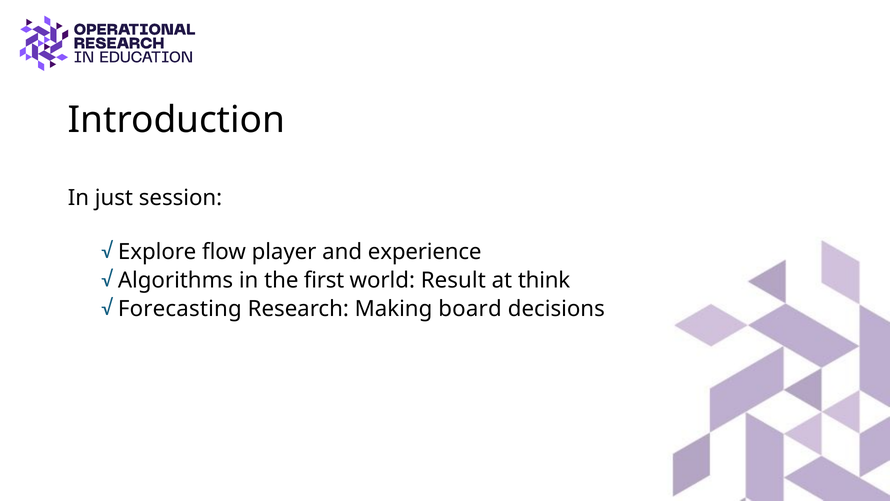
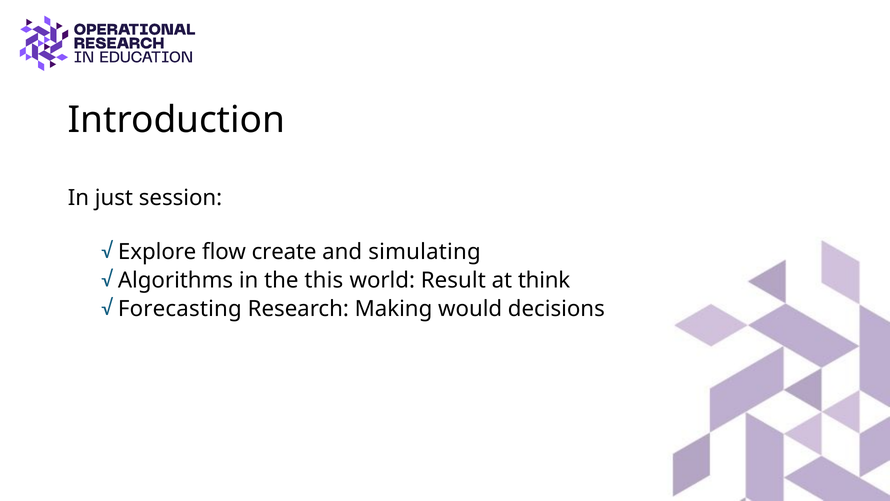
player: player -> create
experience: experience -> simulating
first: first -> this
board: board -> would
